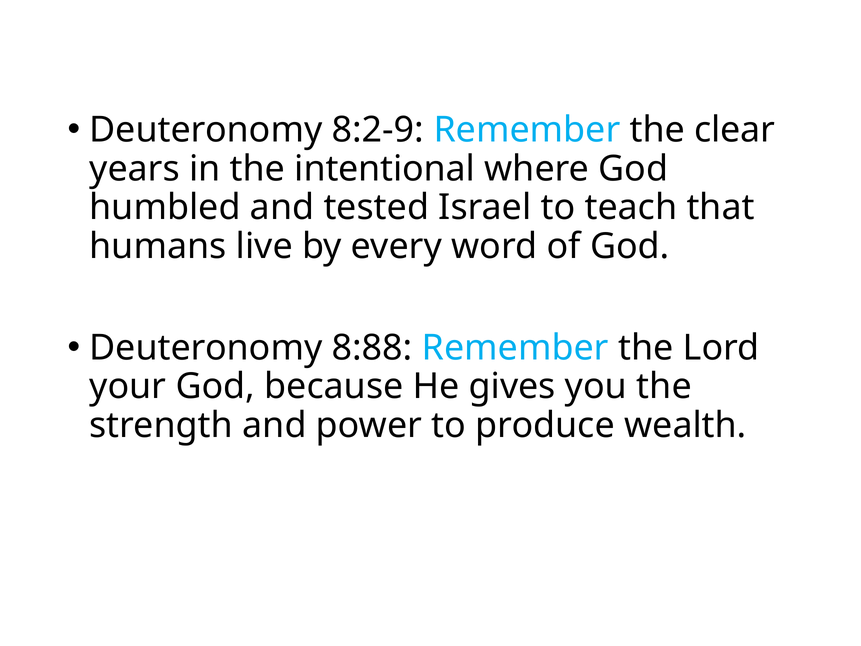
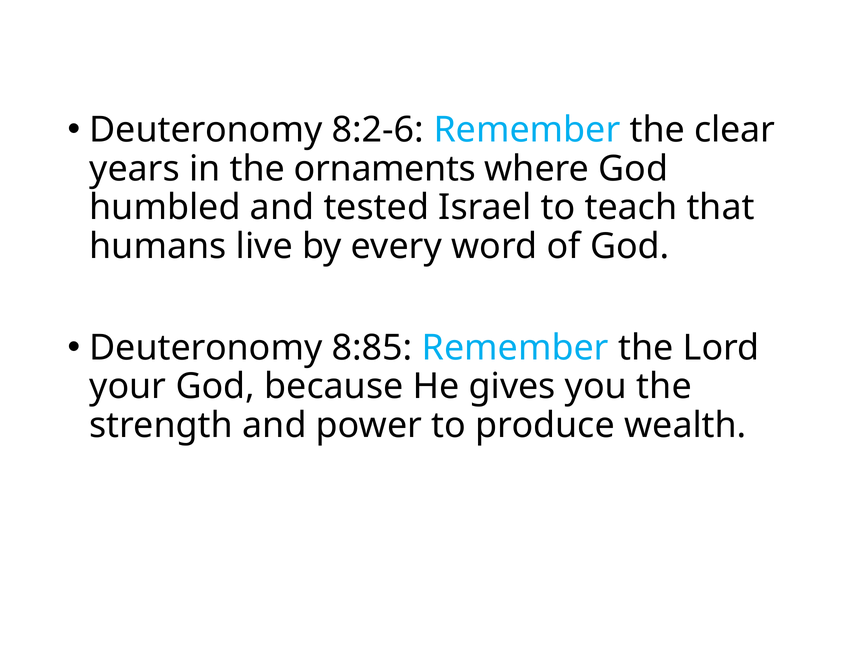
8:2-9: 8:2-9 -> 8:2-6
intentional: intentional -> ornaments
8:88: 8:88 -> 8:85
